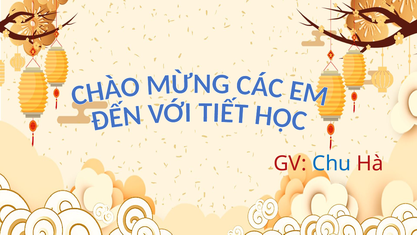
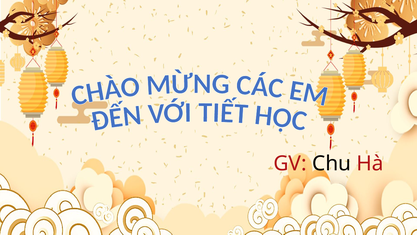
Chu colour: blue -> black
